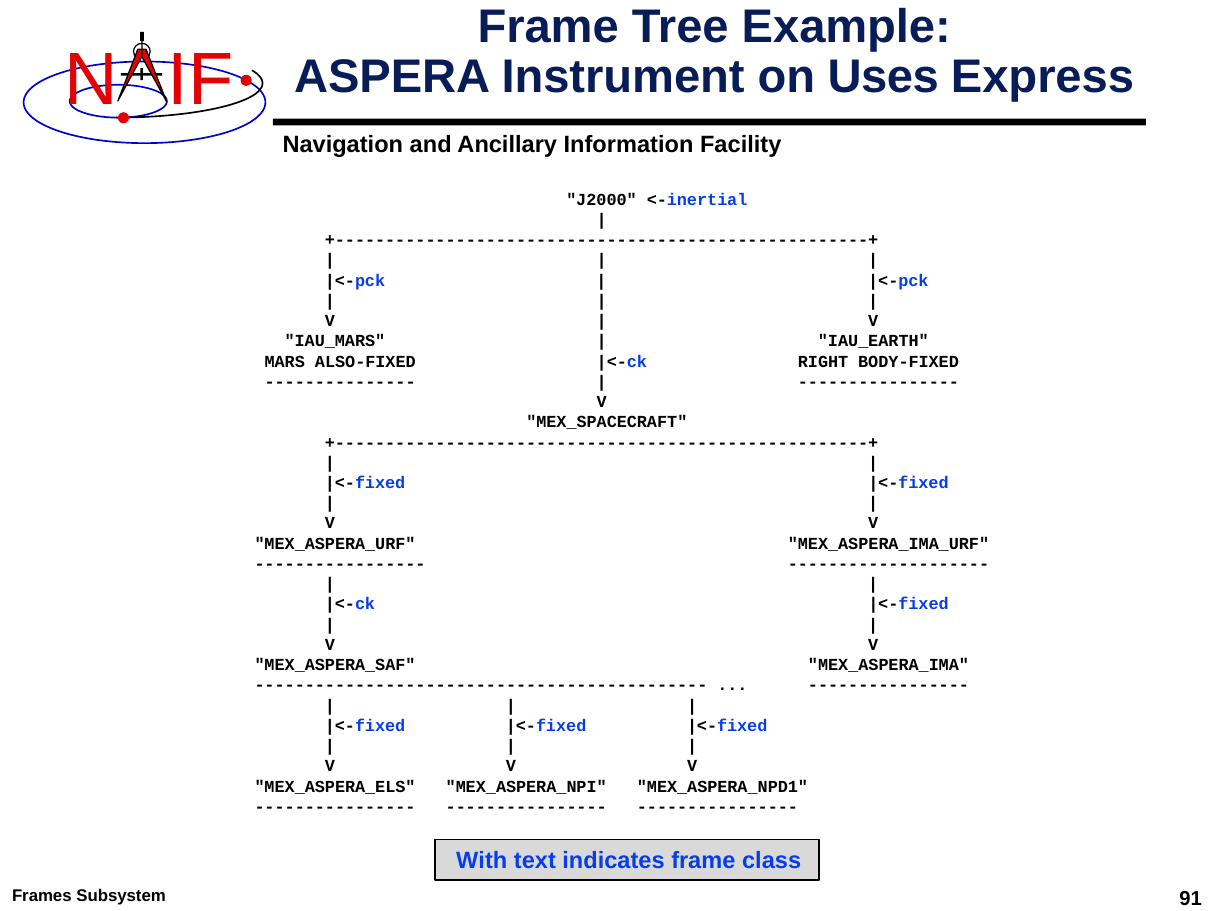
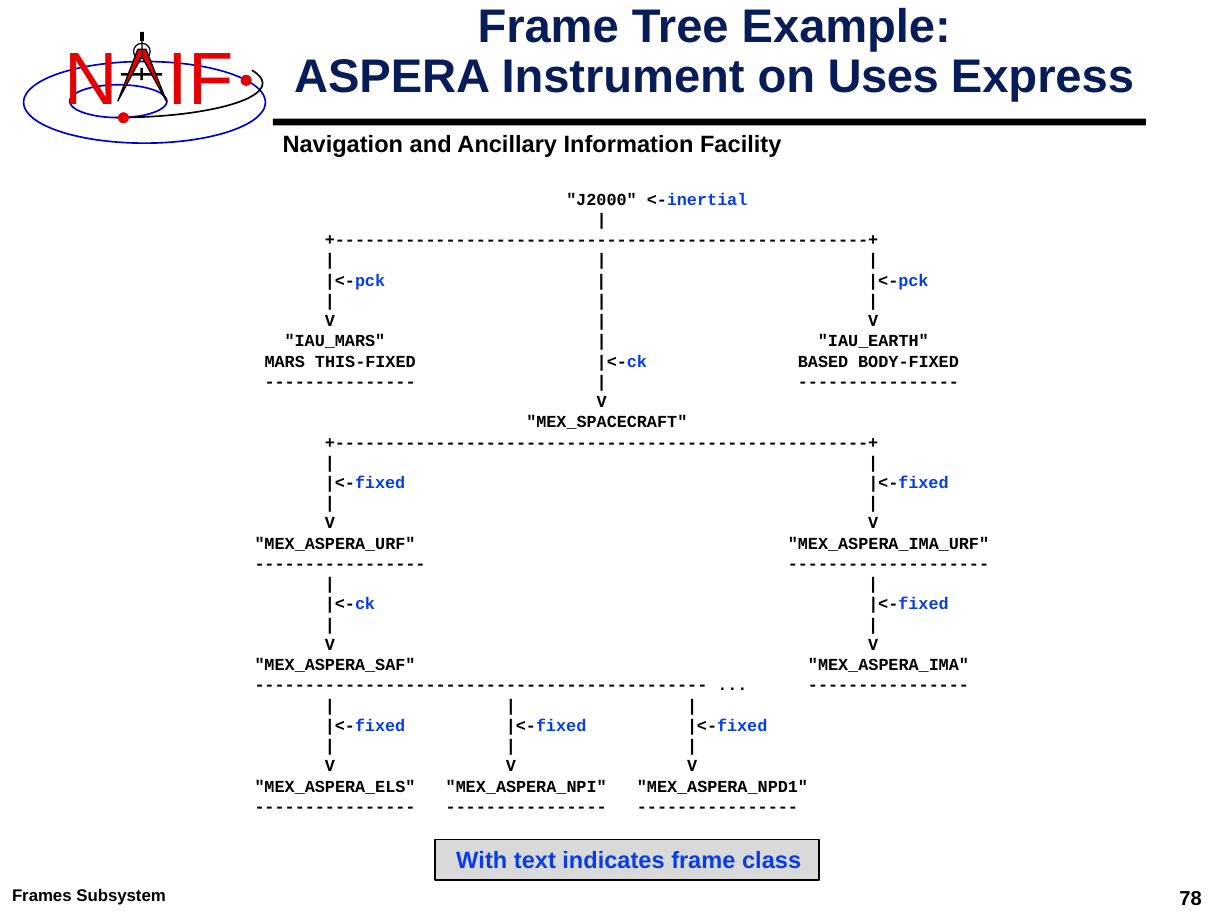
ALSO-FIXED: ALSO-FIXED -> THIS-FIXED
RIGHT: RIGHT -> BASED
91: 91 -> 78
